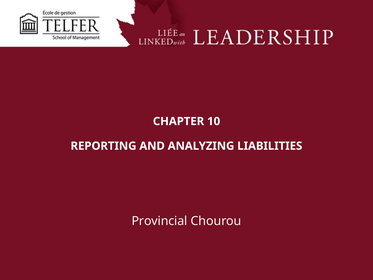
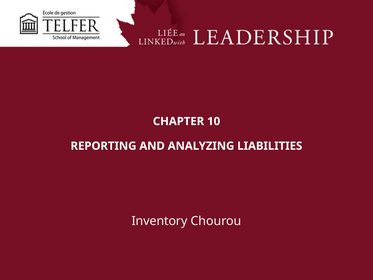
Provincial: Provincial -> Inventory
